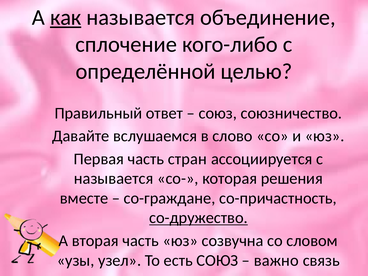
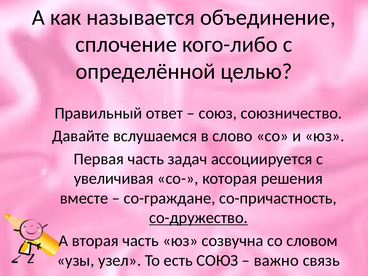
как underline: present -> none
стран: стран -> задач
называется at (114, 179): называется -> увеличивая
